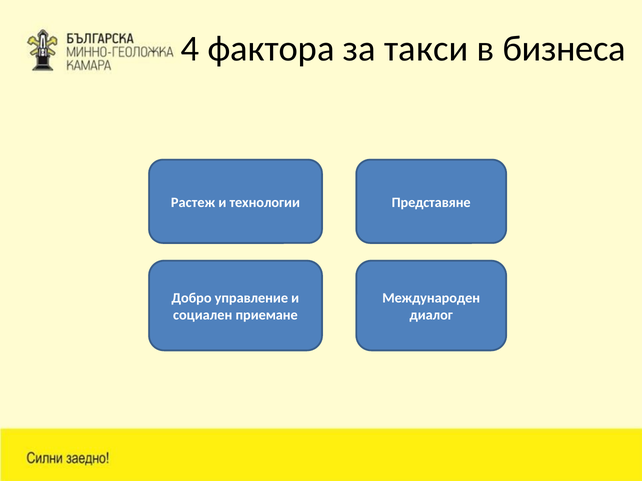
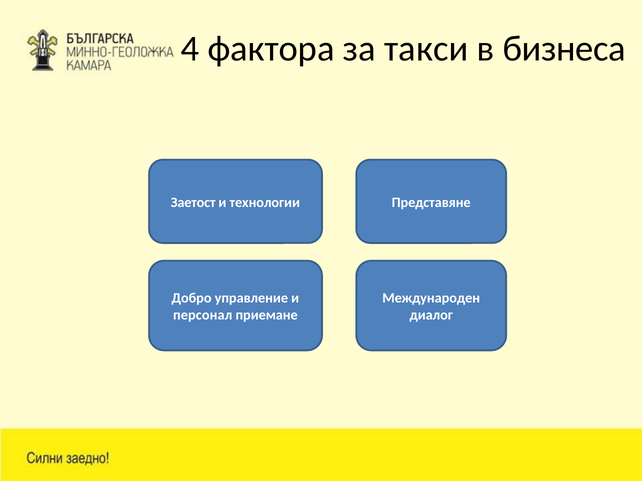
Растеж: Растеж -> Заетост
социален: социален -> персонал
